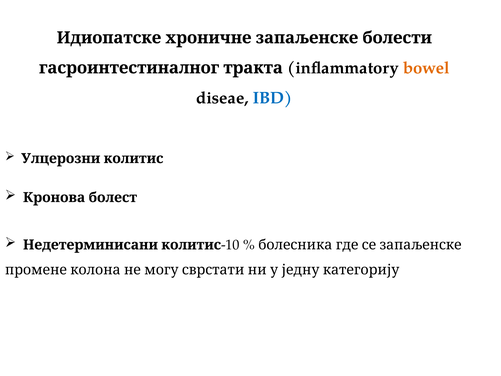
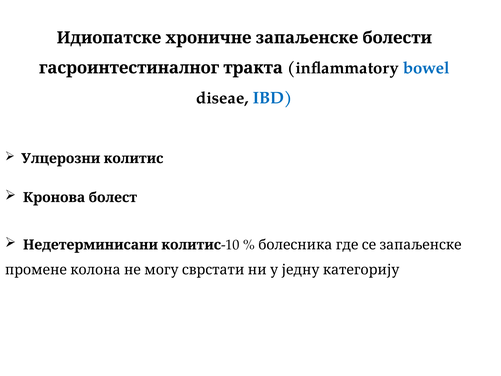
bowel colour: orange -> blue
